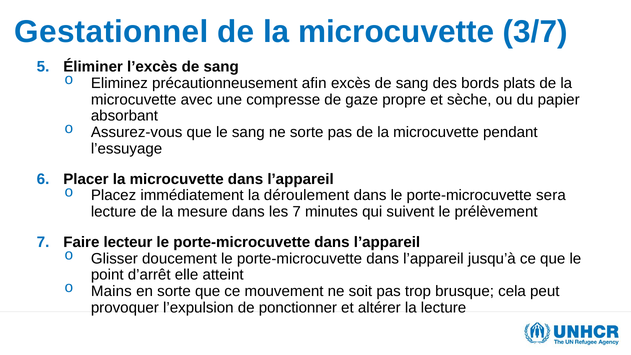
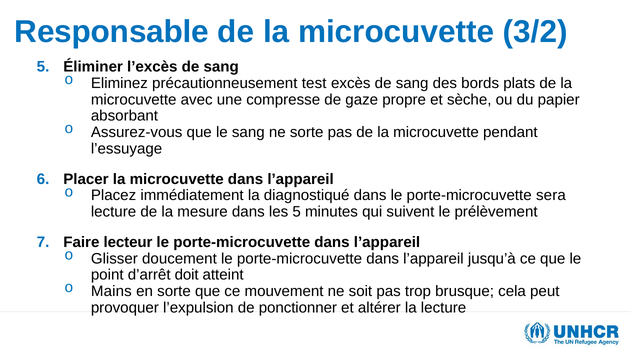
Gestationnel: Gestationnel -> Responsable
3/7: 3/7 -> 3/2
afin: afin -> test
déroulement: déroulement -> diagnostiqué
les 7: 7 -> 5
elle: elle -> doit
